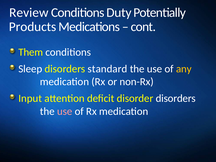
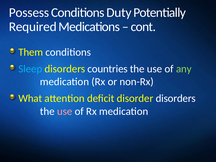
Review: Review -> Possess
Products: Products -> Required
Sleep colour: white -> light blue
standard: standard -> countries
any colour: yellow -> light green
Input: Input -> What
